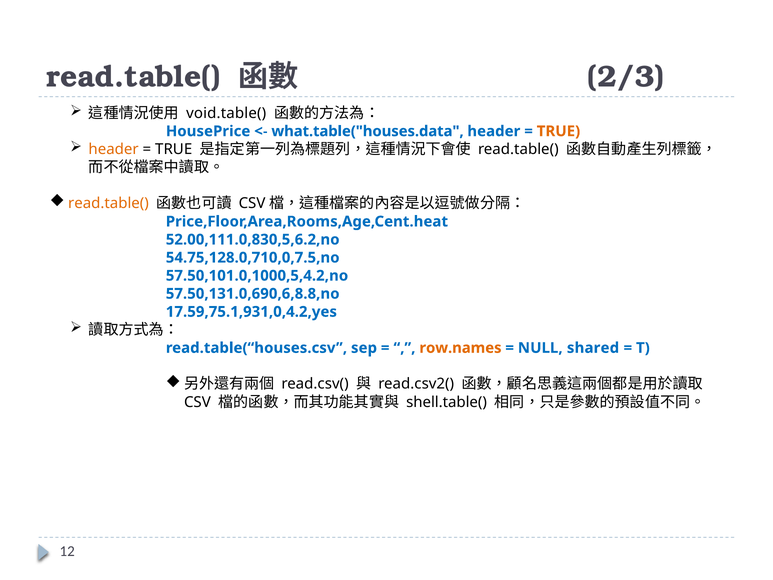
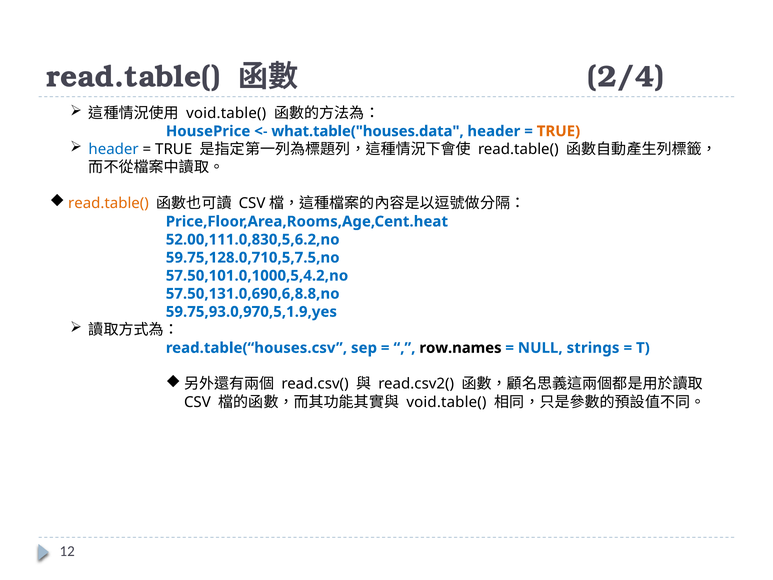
2/3: 2/3 -> 2/4
header at (114, 149) colour: orange -> blue
54.75,128.0,710,0,7.5,no: 54.75,128.0,710,0,7.5,no -> 59.75,128.0,710,5,7.5,no
17.59,75.1,931,0,4.2,yes: 17.59,75.1,931,0,4.2,yes -> 59.75,93.0,970,5,1.9,yes
row.names colour: orange -> black
shared: shared -> strings
shell.table( at (447, 402): shell.table( -> void.table(
